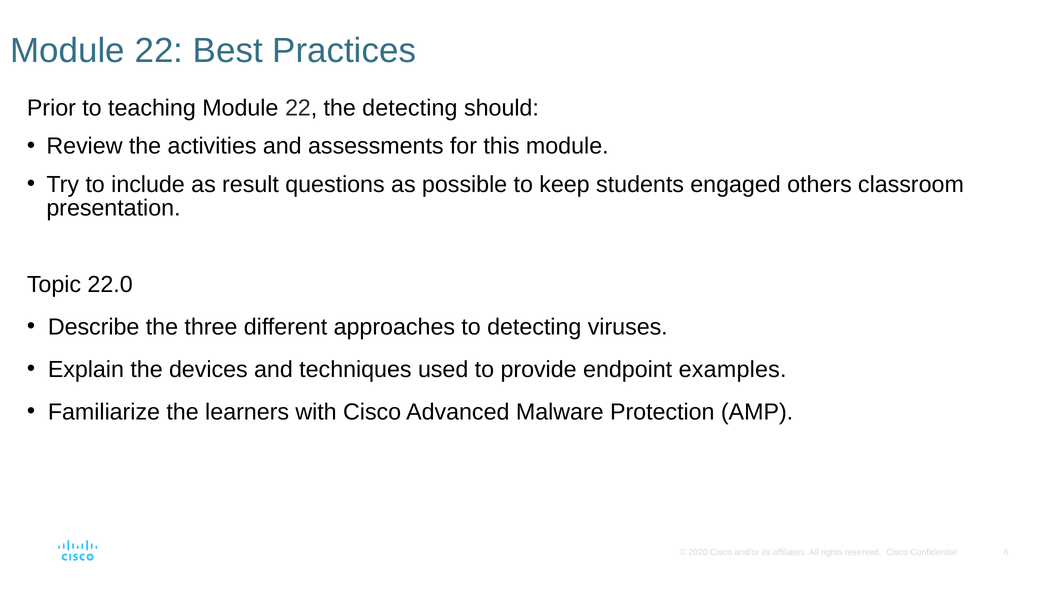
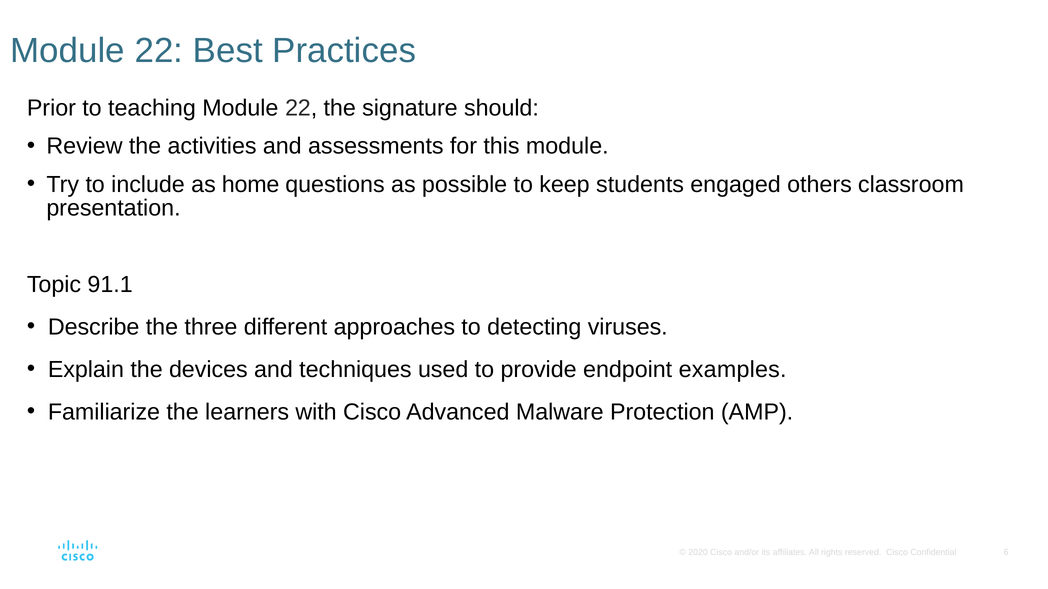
the detecting: detecting -> signature
result: result -> home
22.0: 22.0 -> 91.1
